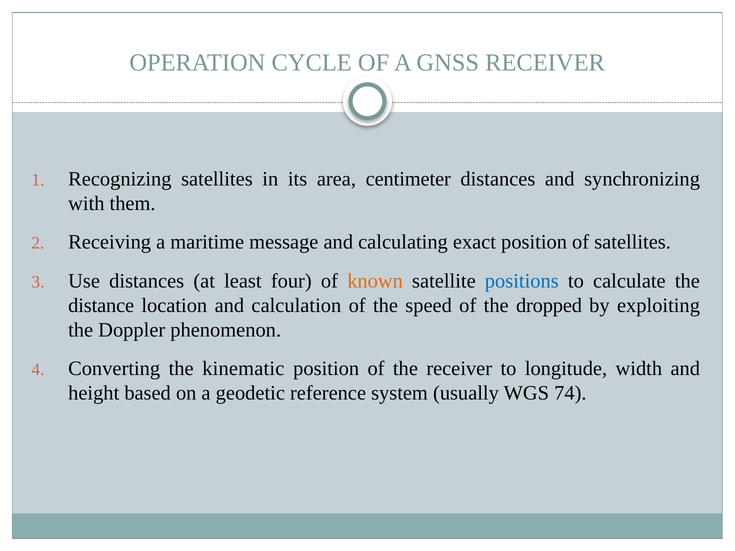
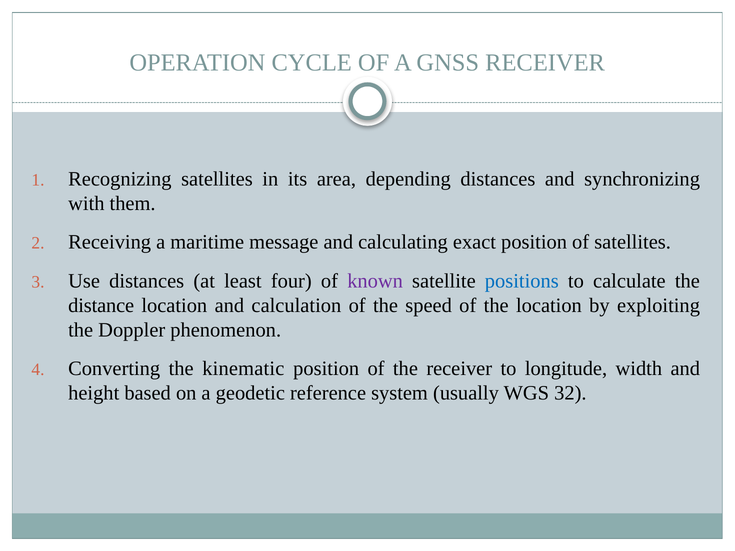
centimeter: centimeter -> depending
known colour: orange -> purple
the dropped: dropped -> location
74: 74 -> 32
